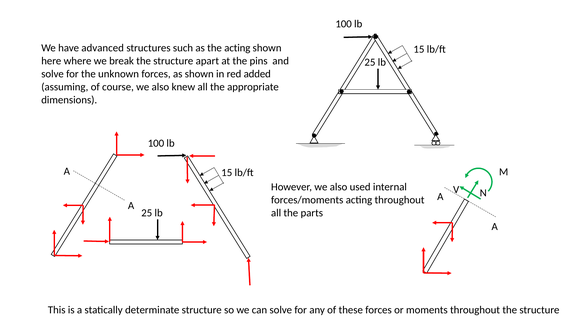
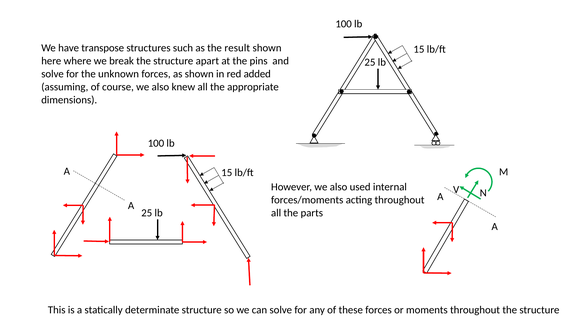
advanced: advanced -> transpose
the acting: acting -> result
